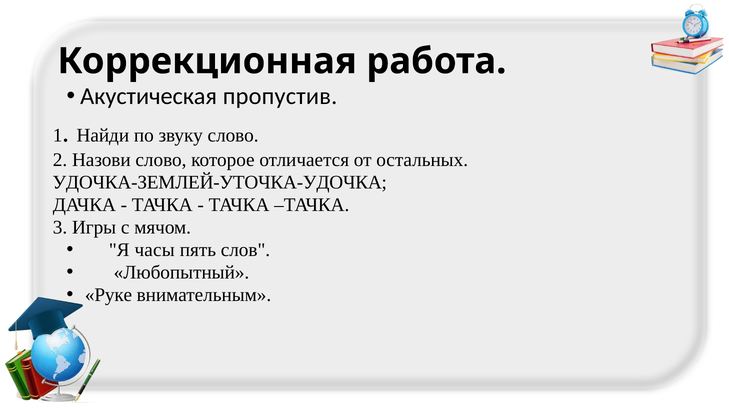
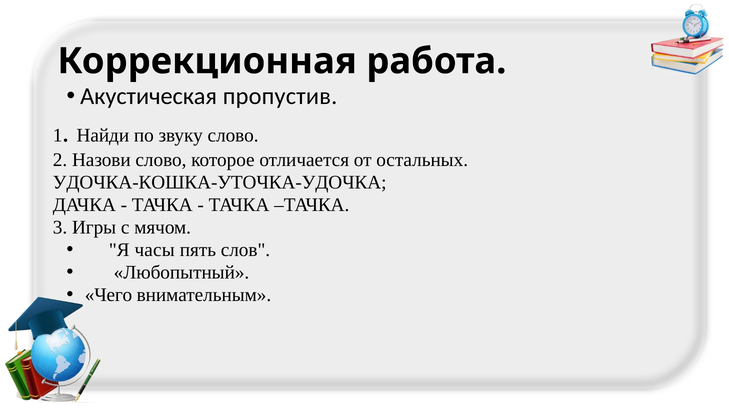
УДОЧКА-ЗЕМЛЕЙ-УТОЧКА-УДОЧКА: УДОЧКА-ЗЕМЛЕЙ-УТОЧКА-УДОЧКА -> УДОЧКА-КОШКА-УТОЧКА-УДОЧКА
Руке: Руке -> Чего
